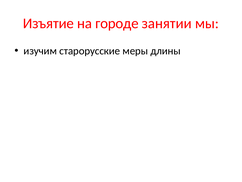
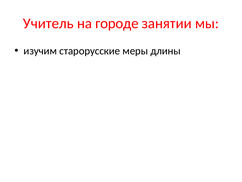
Изъятие: Изъятие -> Учитель
